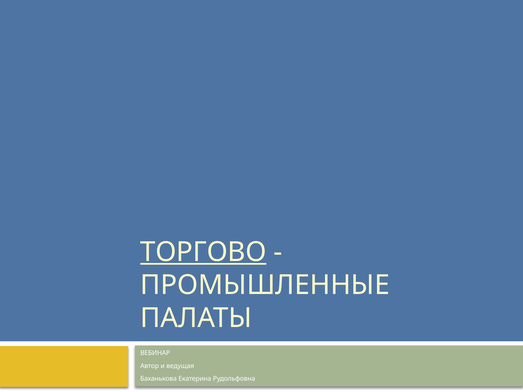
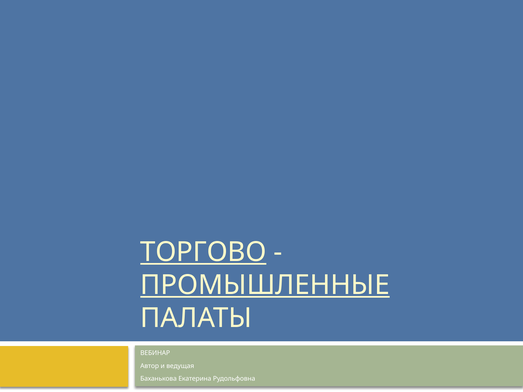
ПРОМЫШЛЕННЫЕ underline: none -> present
